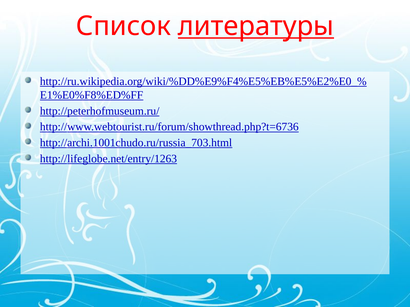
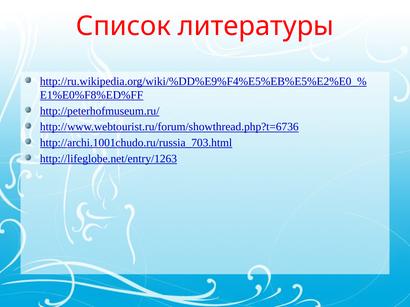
литературы underline: present -> none
